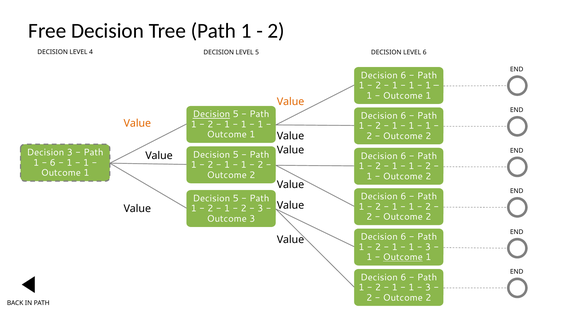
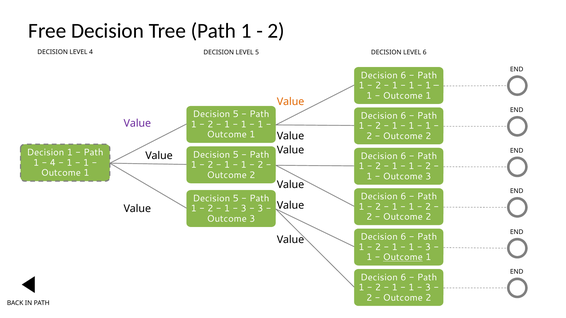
Decision at (211, 114) underline: present -> none
Value at (137, 123) colour: orange -> purple
Decision 3: 3 -> 1
6 at (53, 163): 6 -> 4
2 at (428, 177): 2 -> 3
2 at (244, 209): 2 -> 3
